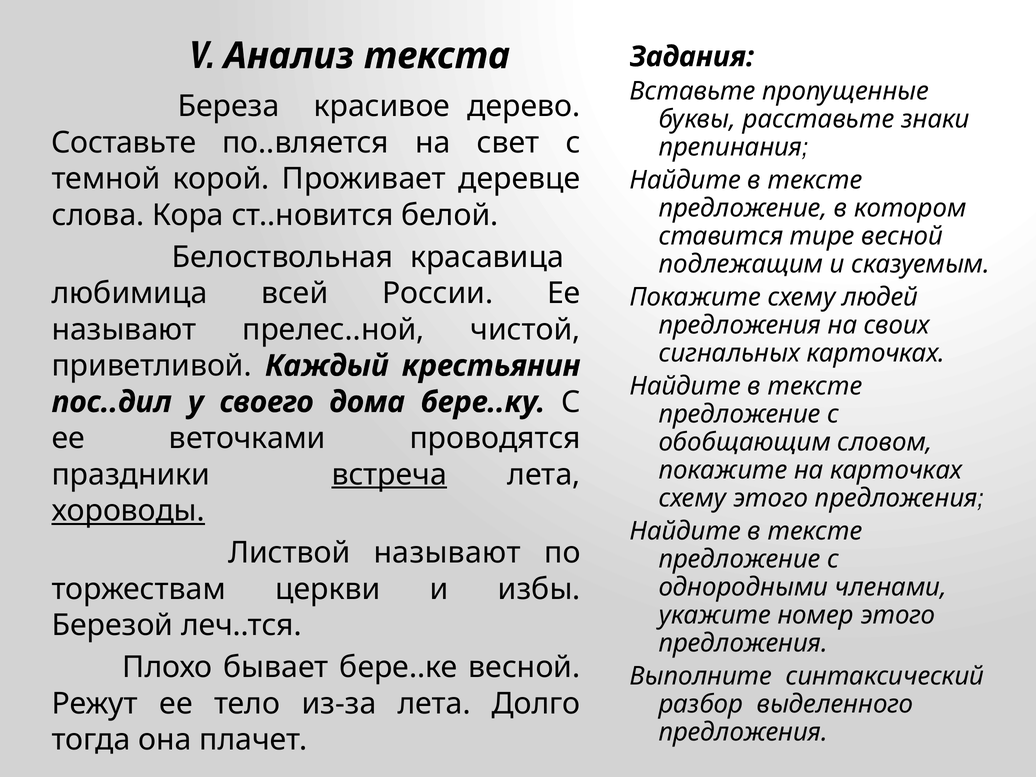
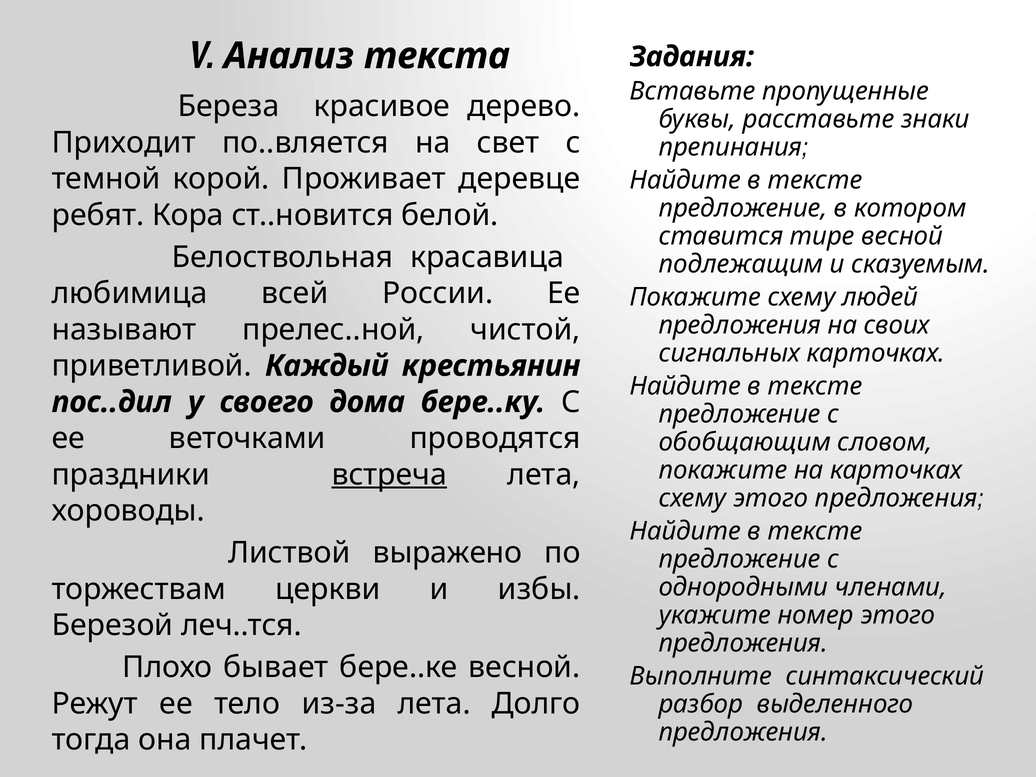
Составьте: Составьте -> Приходит
слова: слова -> ребят
хороводы underline: present -> none
Листвой называют: называют -> выражено
